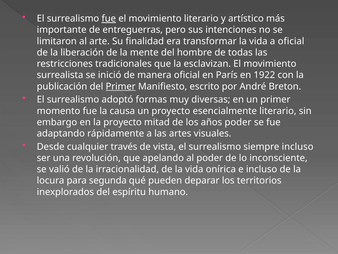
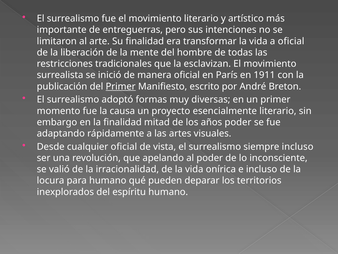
fue at (109, 19) underline: present -> none
1922: 1922 -> 1911
la proyecto: proyecto -> finalidad
cualquier través: través -> oficial
para segunda: segunda -> humano
